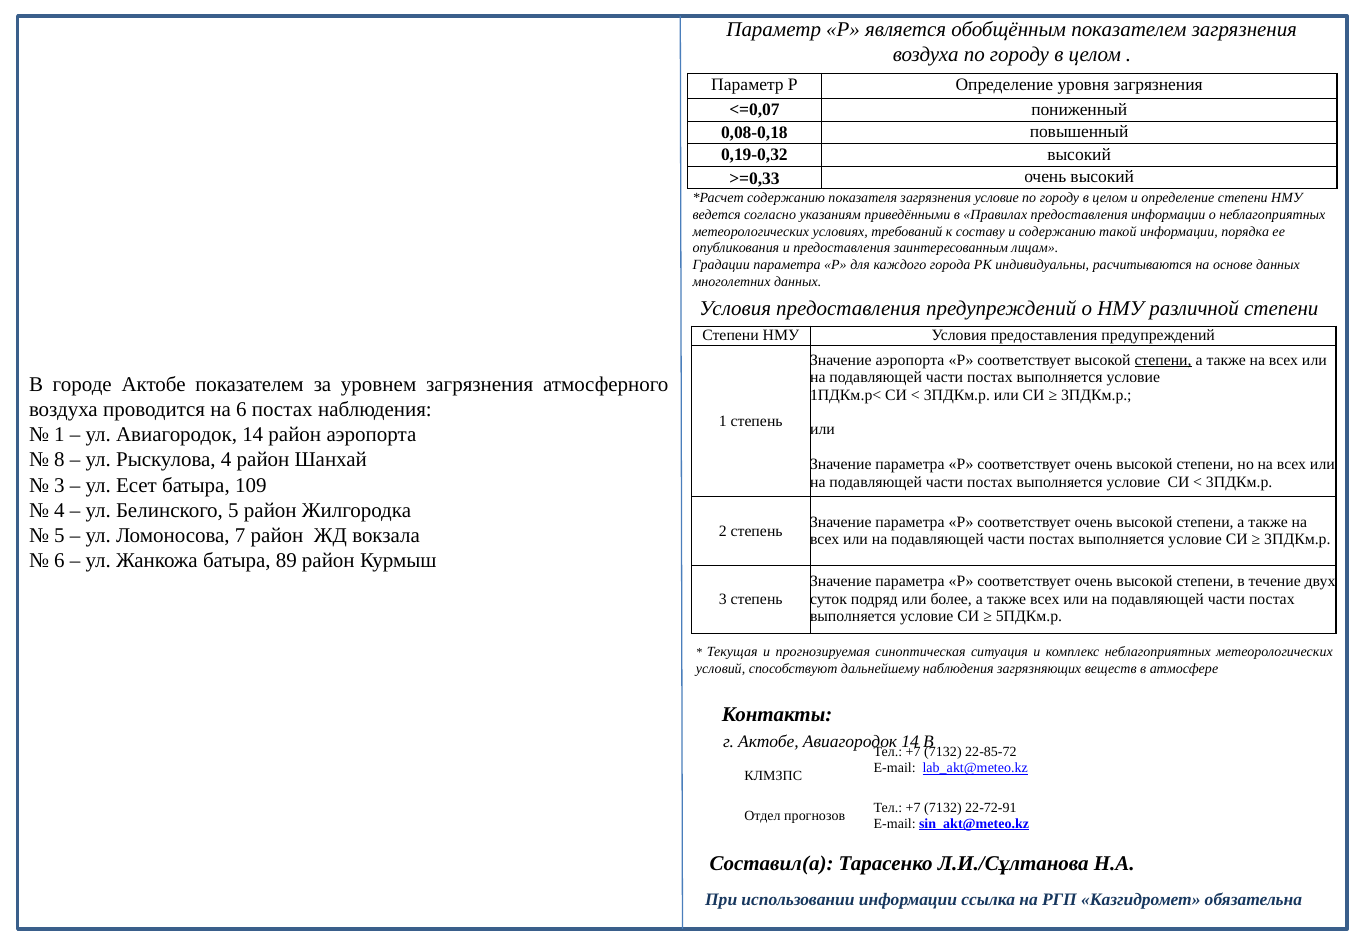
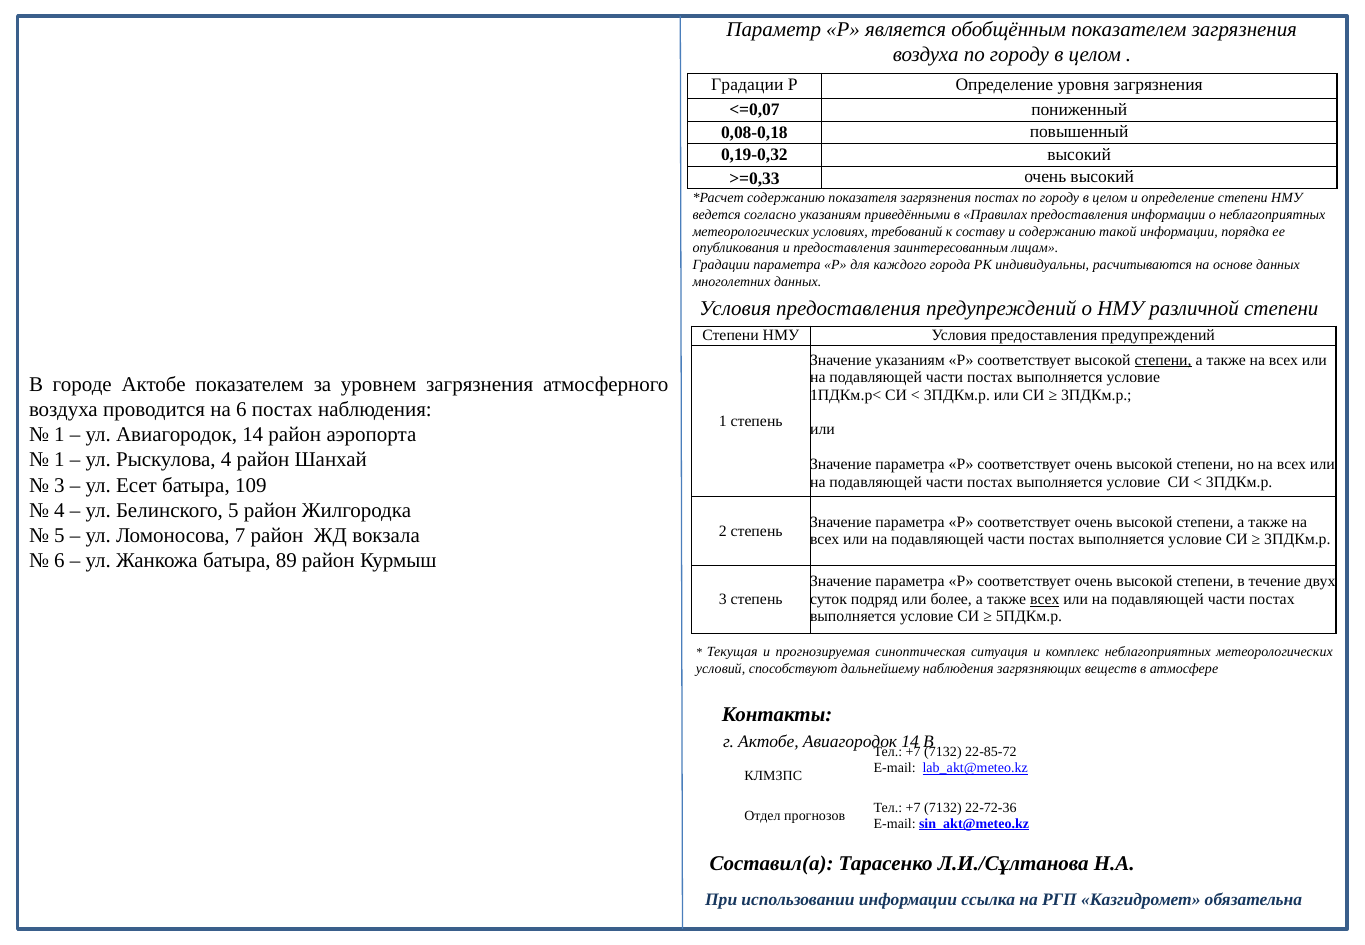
Параметр at (747, 84): Параметр -> Градации
загрязнения условие: условие -> постах
Значение аэропорта: аэропорта -> указаниям
8 at (59, 460): 8 -> 1
всех at (1045, 599) underline: none -> present
22-72-91: 22-72-91 -> 22-72-36
